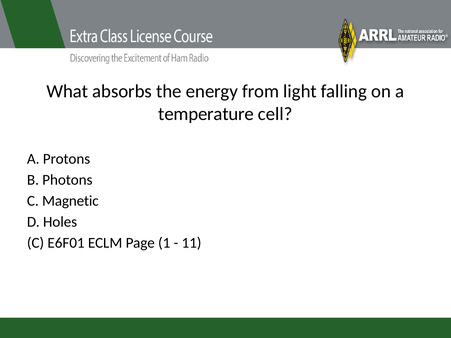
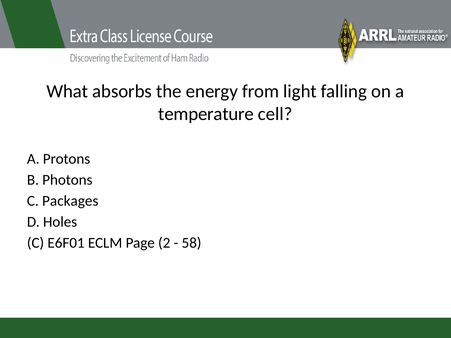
Magnetic: Magnetic -> Packages
1: 1 -> 2
11: 11 -> 58
